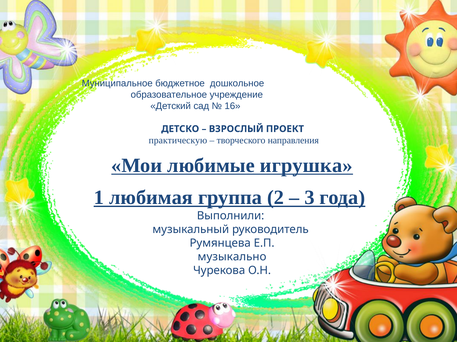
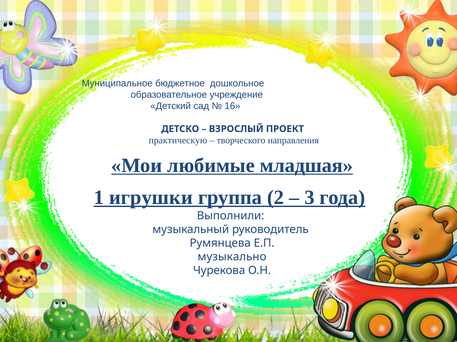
игрушка: игрушка -> младшая
любимая: любимая -> игрушки
